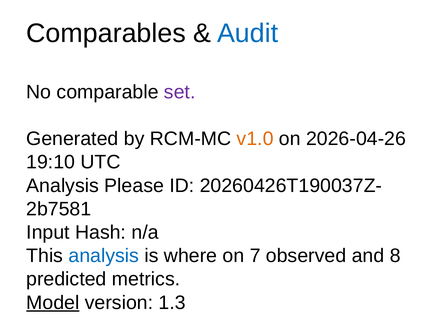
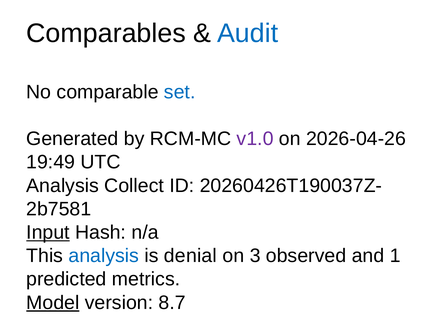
set colour: purple -> blue
v1.0 colour: orange -> purple
19:10: 19:10 -> 19:49
Please: Please -> Collect
Input underline: none -> present
where: where -> denial
7: 7 -> 3
8: 8 -> 1
1.3: 1.3 -> 8.7
